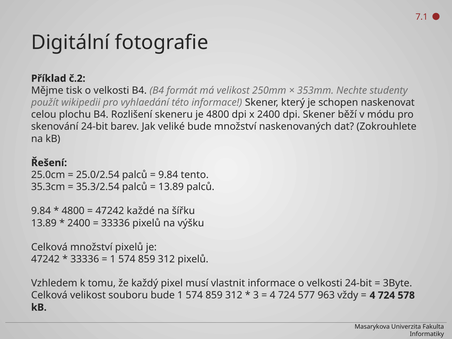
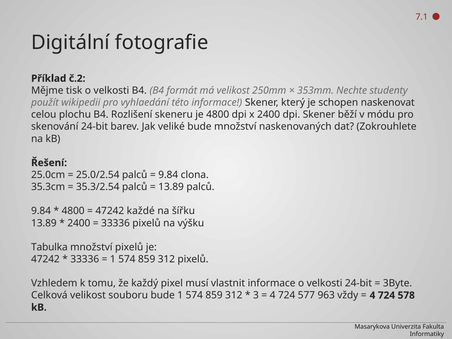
tento: tento -> clona
Celková at (49, 247): Celková -> Tabulka
